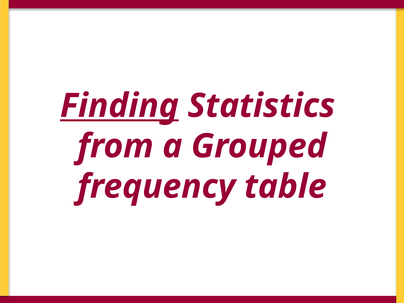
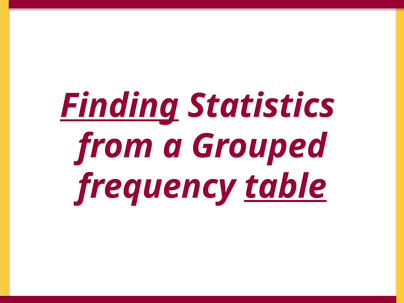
table underline: none -> present
